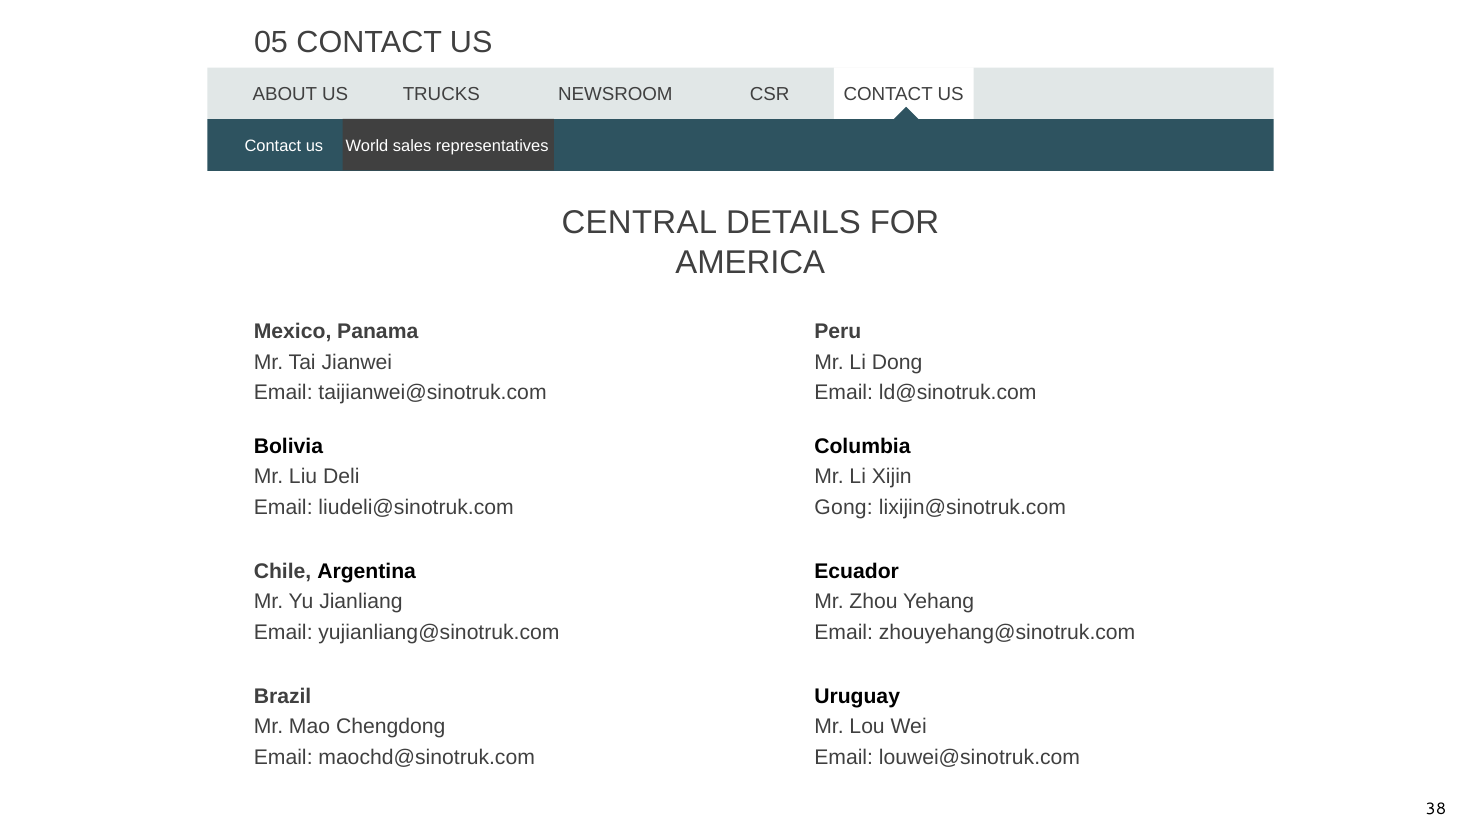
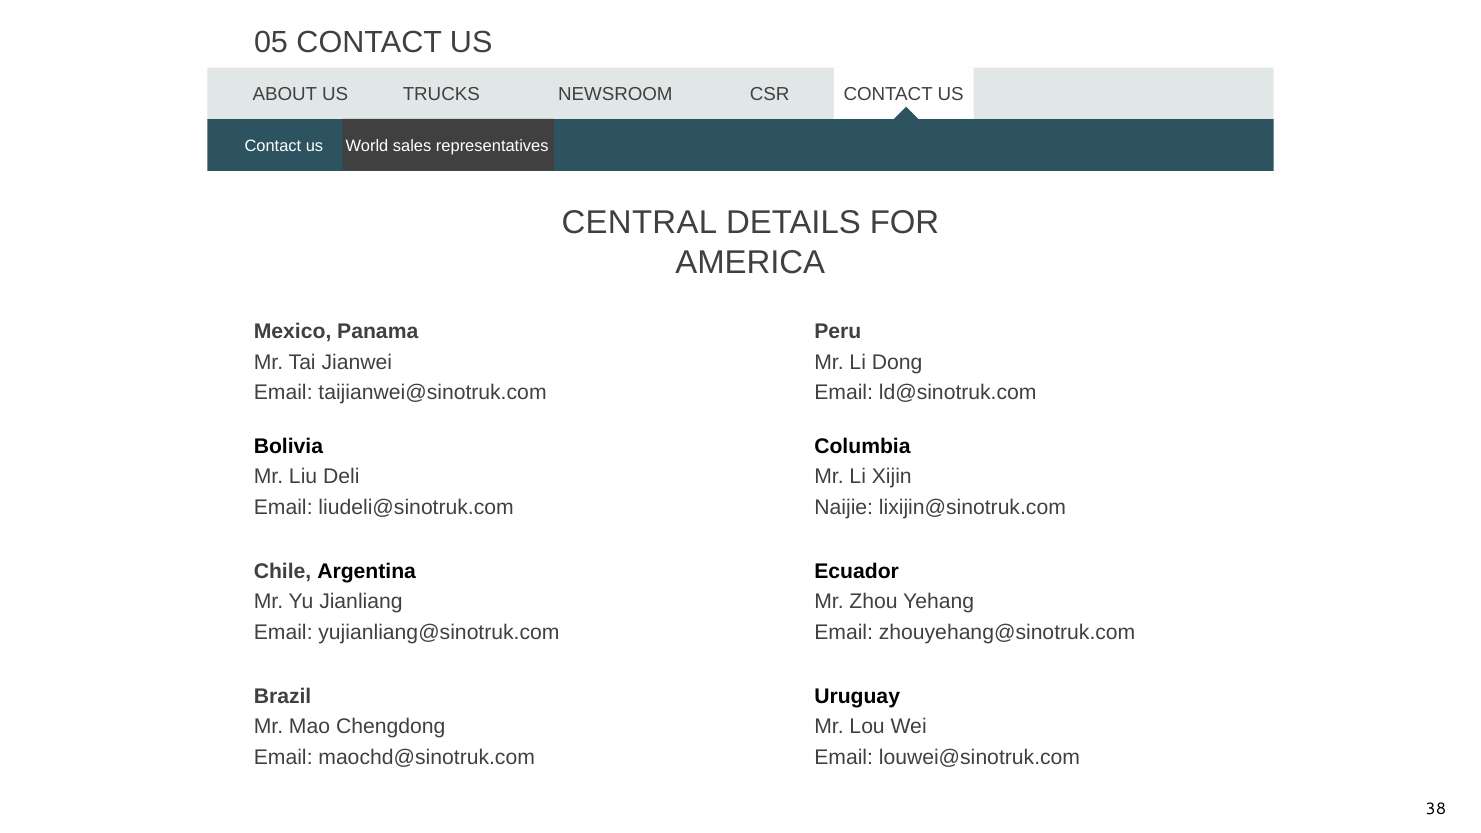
Gong: Gong -> Naijie
